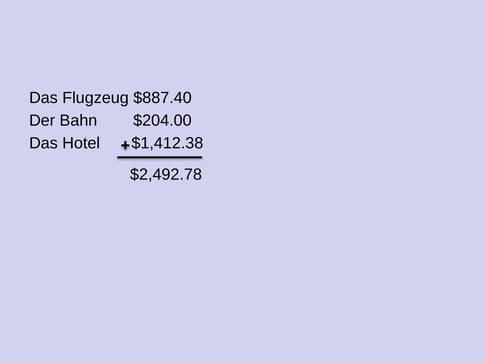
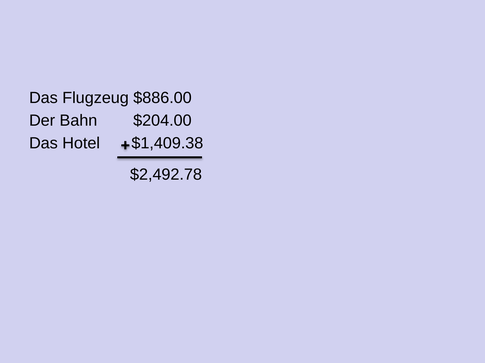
$887.40: $887.40 -> $886.00
$1,412.38: $1,412.38 -> $1,409.38
